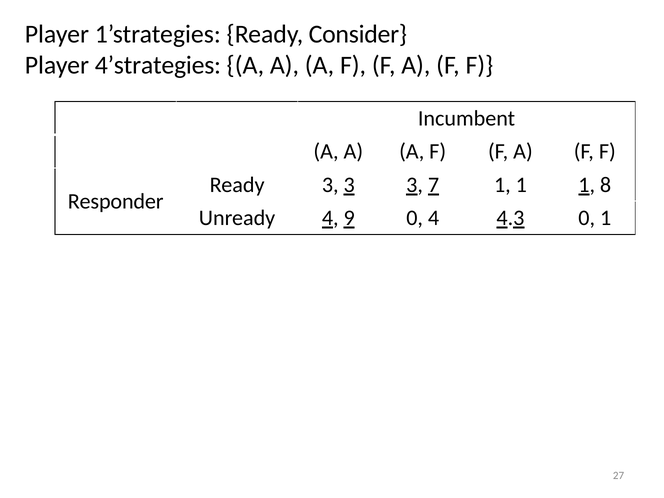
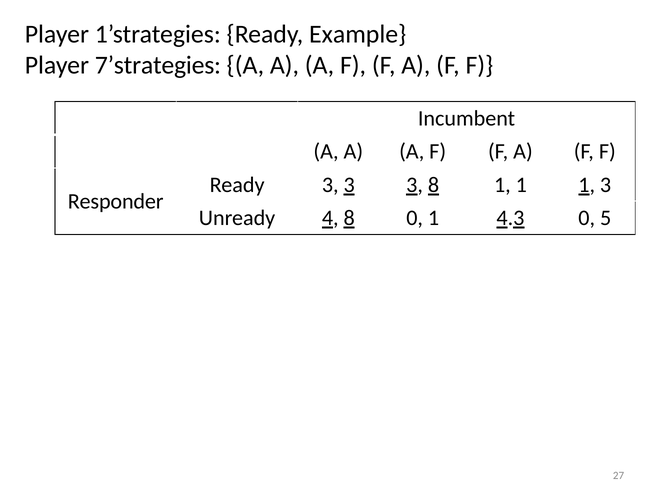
Consider: Consider -> Example
4’strategies: 4’strategies -> 7’strategies
3 7: 7 -> 8
1 8: 8 -> 3
4 9: 9 -> 8
0 4: 4 -> 1
0 1: 1 -> 5
